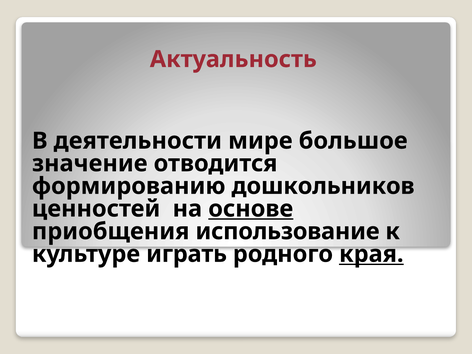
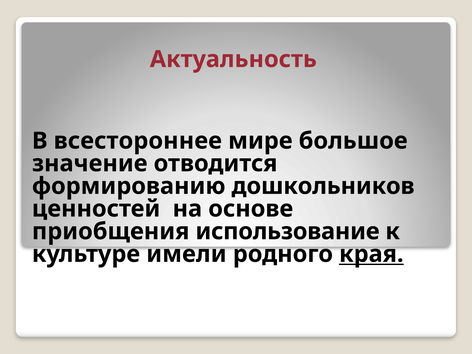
деятельности: деятельности -> всестороннее
основе underline: present -> none
играть: играть -> имели
